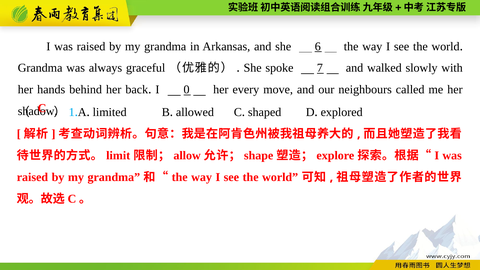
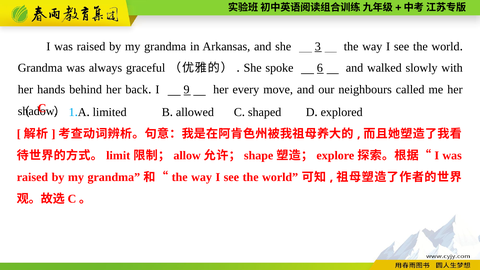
6: 6 -> 3
7: 7 -> 6
0: 0 -> 9
